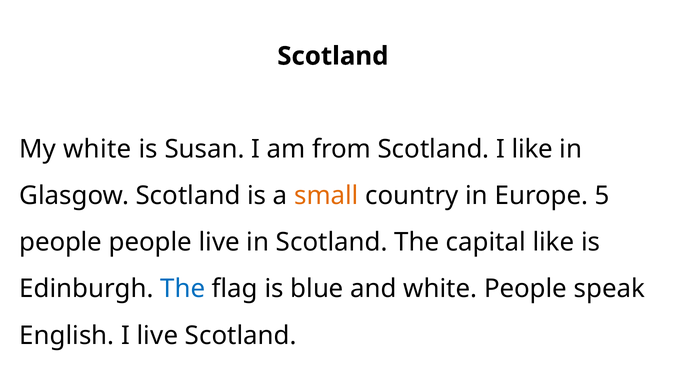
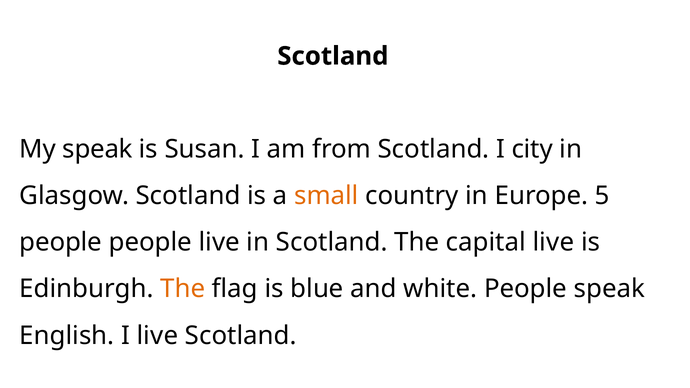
My white: white -> speak
I like: like -> city
capital like: like -> live
The at (183, 289) colour: blue -> orange
